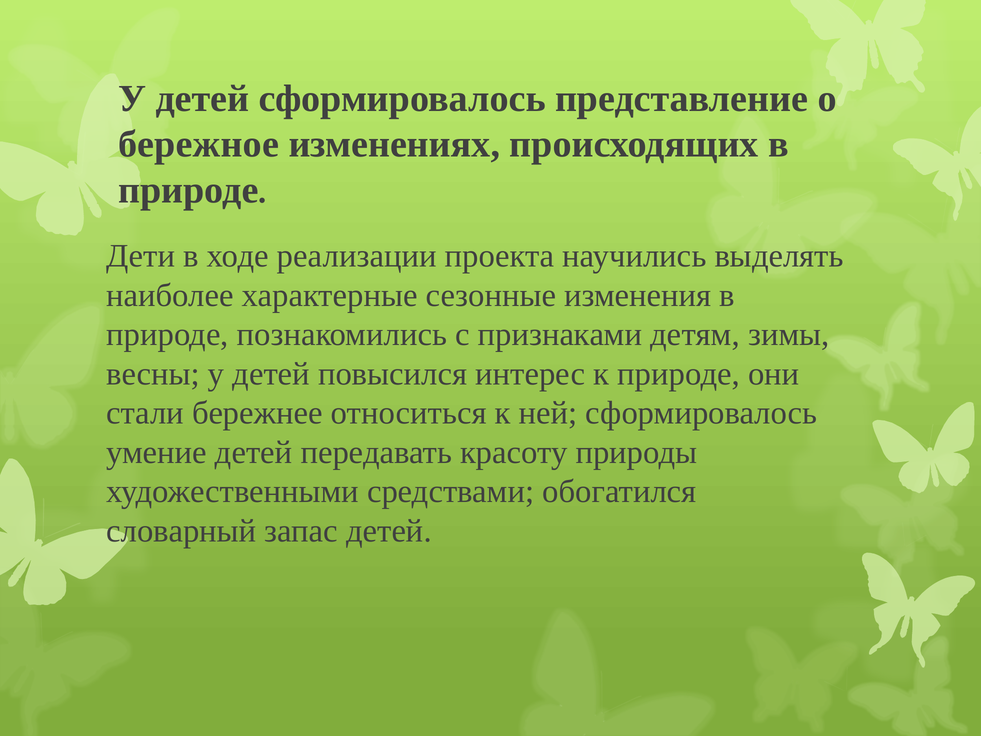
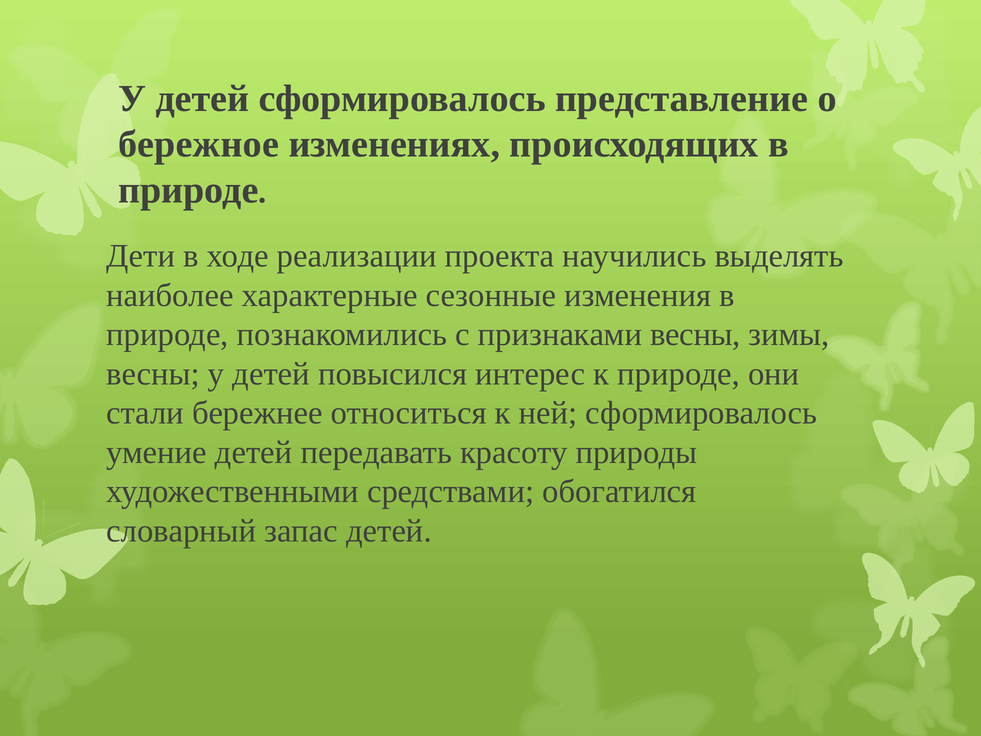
признаками детям: детям -> весны
